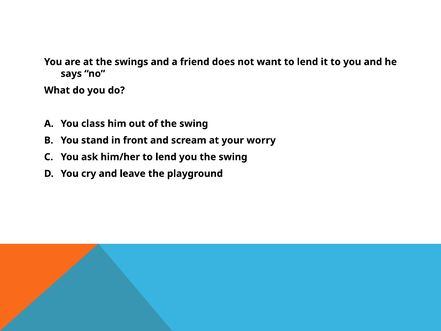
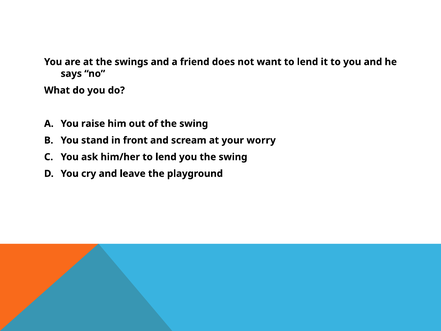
class: class -> raise
